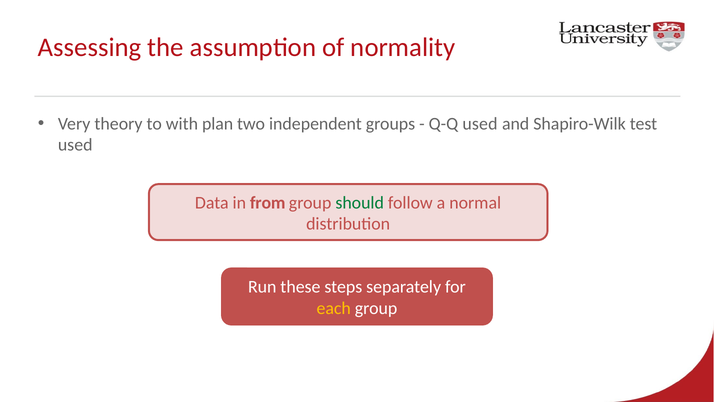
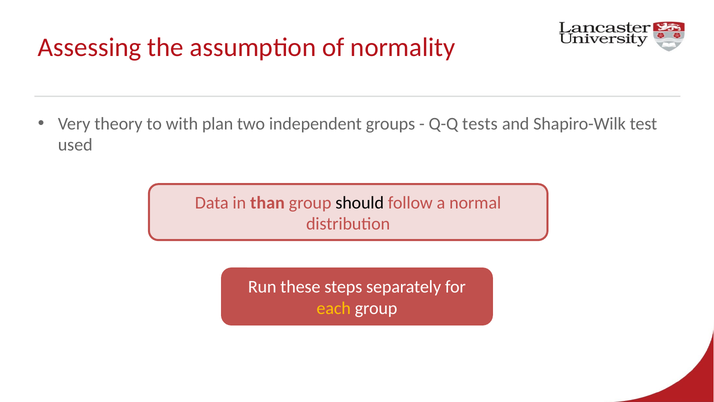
Q-Q used: used -> tests
from: from -> than
should colour: green -> black
